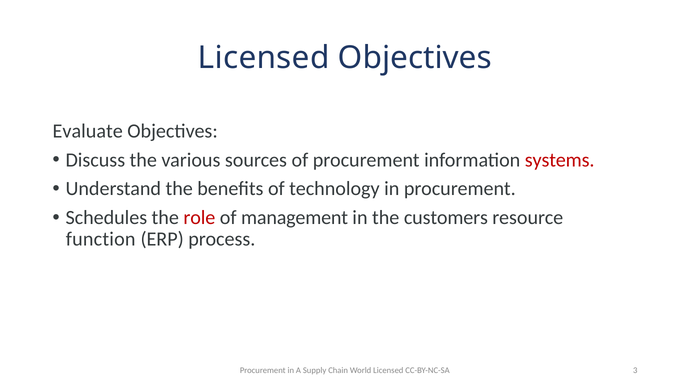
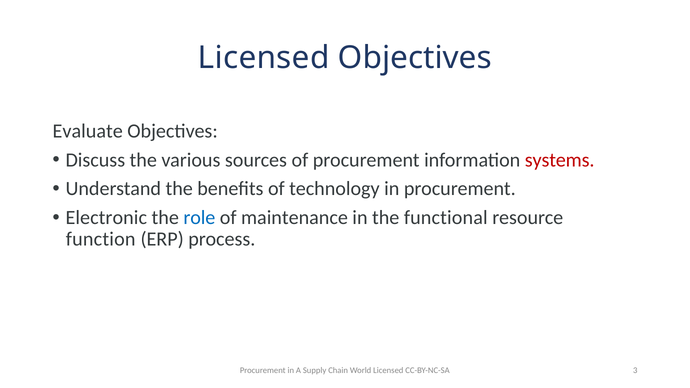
Schedules: Schedules -> Electronic
role colour: red -> blue
management: management -> maintenance
customers: customers -> functional
